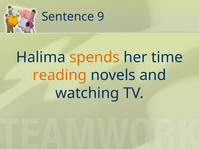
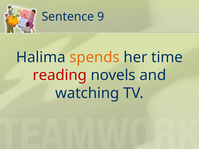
reading colour: orange -> red
